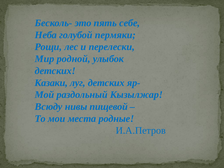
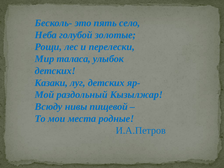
себе: себе -> село
пермяки: пермяки -> золотые
родной: родной -> таласа
